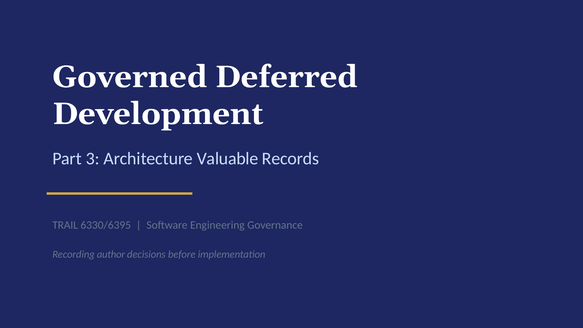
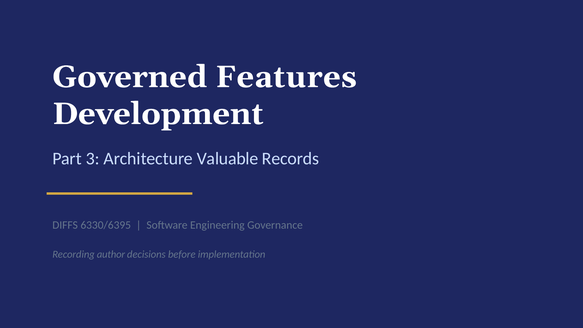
Deferred: Deferred -> Features
TRAIL: TRAIL -> DIFFS
